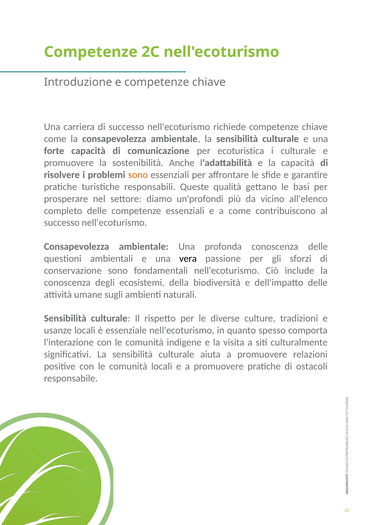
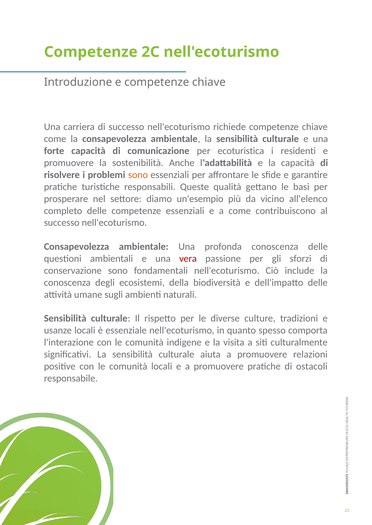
i culturale: culturale -> residenti
un'profondi: un'profondi -> un'esempio
vera colour: black -> red
